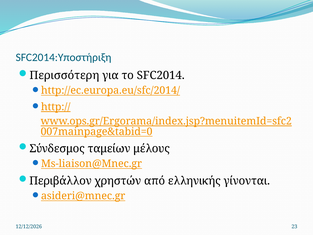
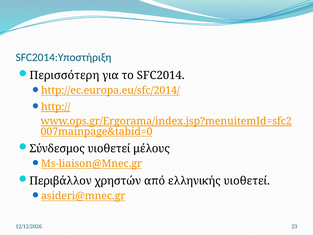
Σύνδεσμος ταμείων: ταμείων -> υιοθετεί
ελληνικής γίνονται: γίνονται -> υιοθετεί
